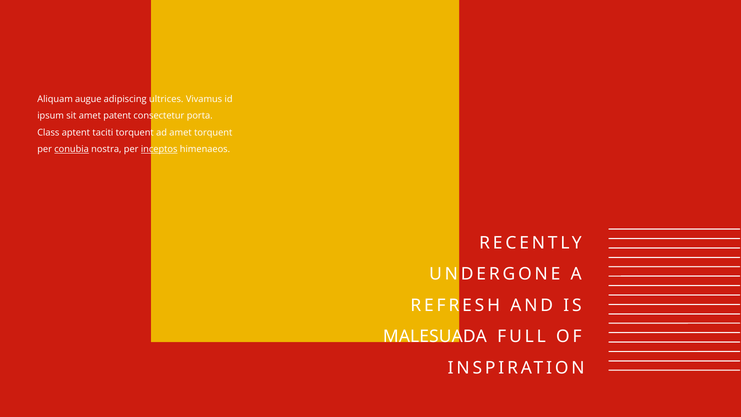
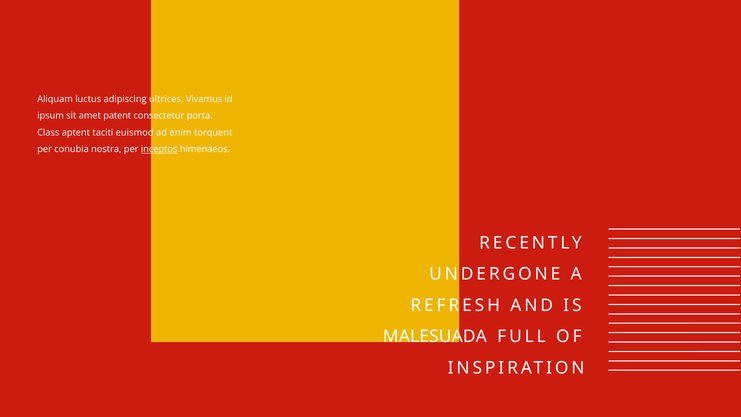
augue: augue -> luctus
taciti torquent: torquent -> euismod
ad amet: amet -> enim
conubia underline: present -> none
